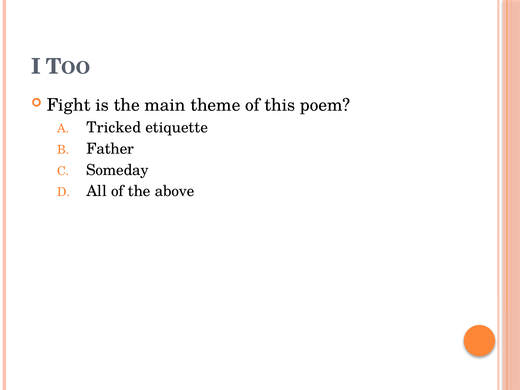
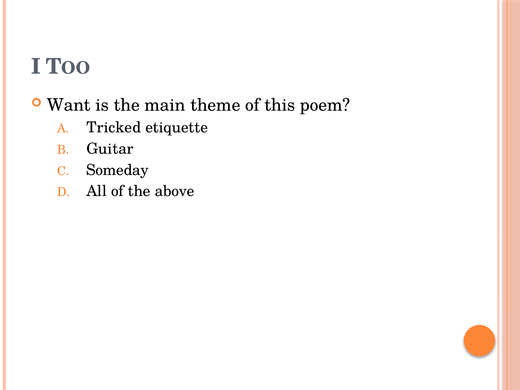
Fight: Fight -> Want
Father: Father -> Guitar
